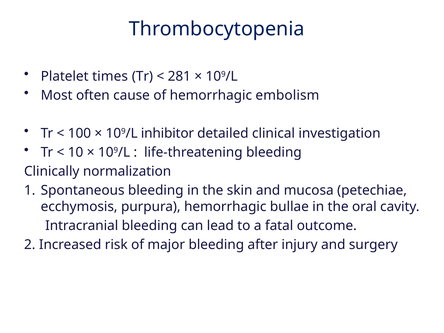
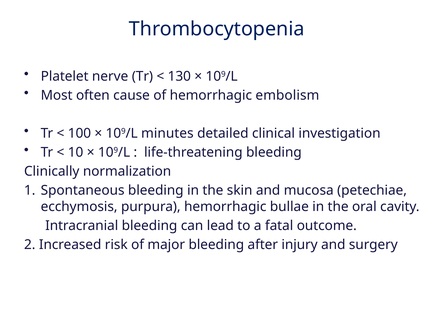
times: times -> nerve
281: 281 -> 130
inhibitor: inhibitor -> minutes
